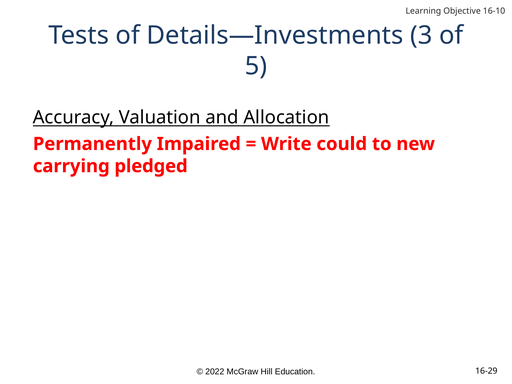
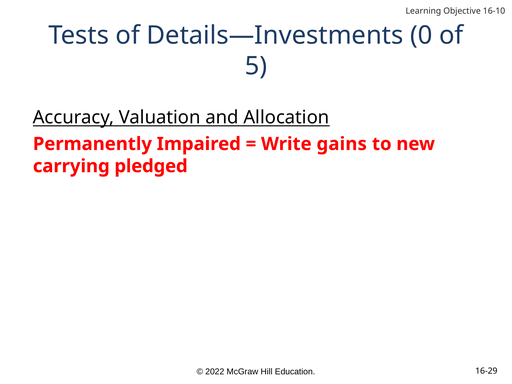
3: 3 -> 0
could: could -> gains
